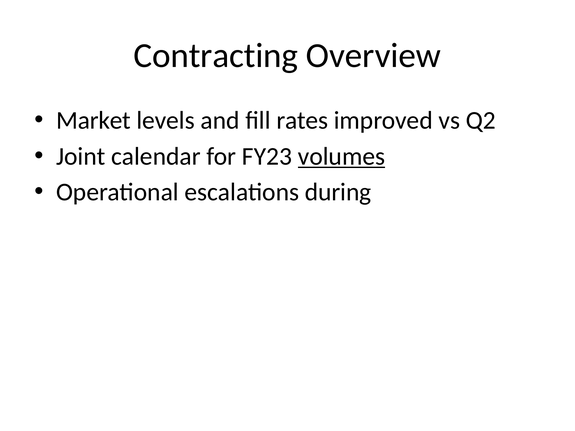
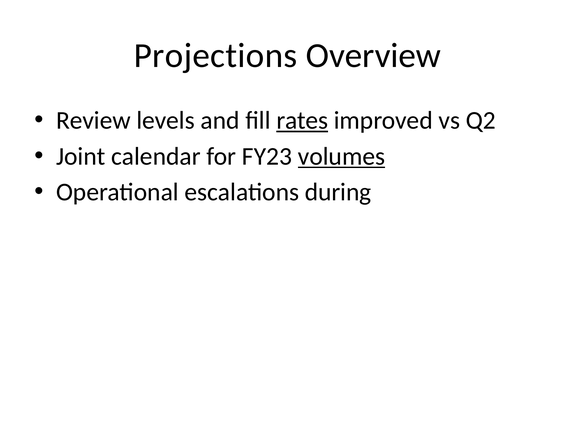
Contracting: Contracting -> Projections
Market: Market -> Review
rates underline: none -> present
